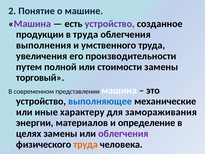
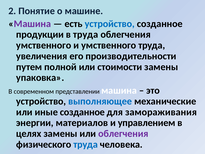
устройство at (110, 24) colour: purple -> blue
выполнения at (44, 45): выполнения -> умственного
торговый: торговый -> упаковка
иные характеру: характеру -> созданное
определение: определение -> управлением
труда at (86, 144) colour: orange -> blue
